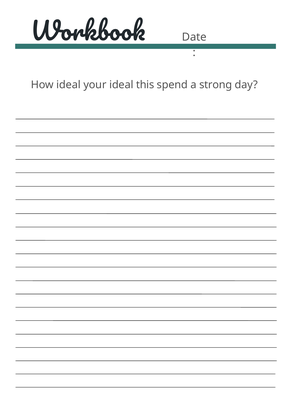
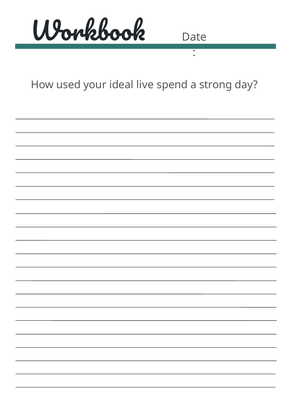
How ideal: ideal -> used
this: this -> live
